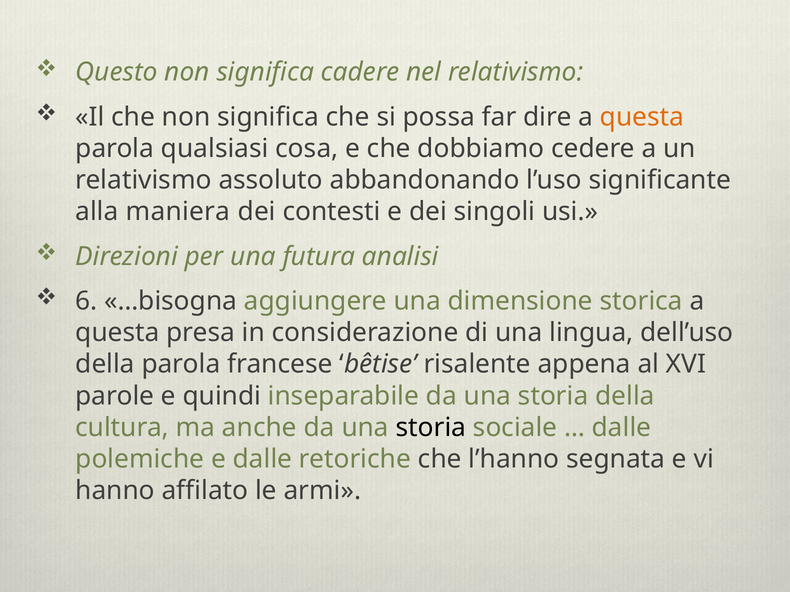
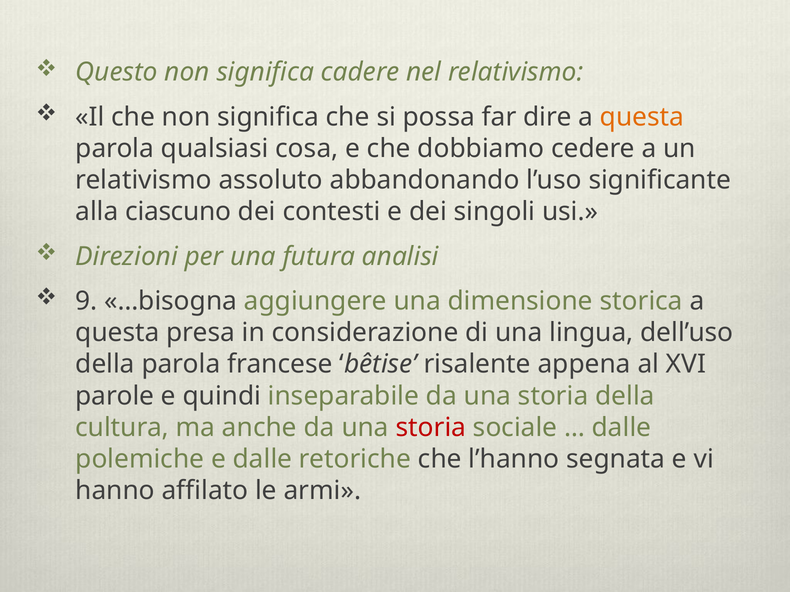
maniera: maniera -> ciascuno
6: 6 -> 9
storia at (431, 428) colour: black -> red
